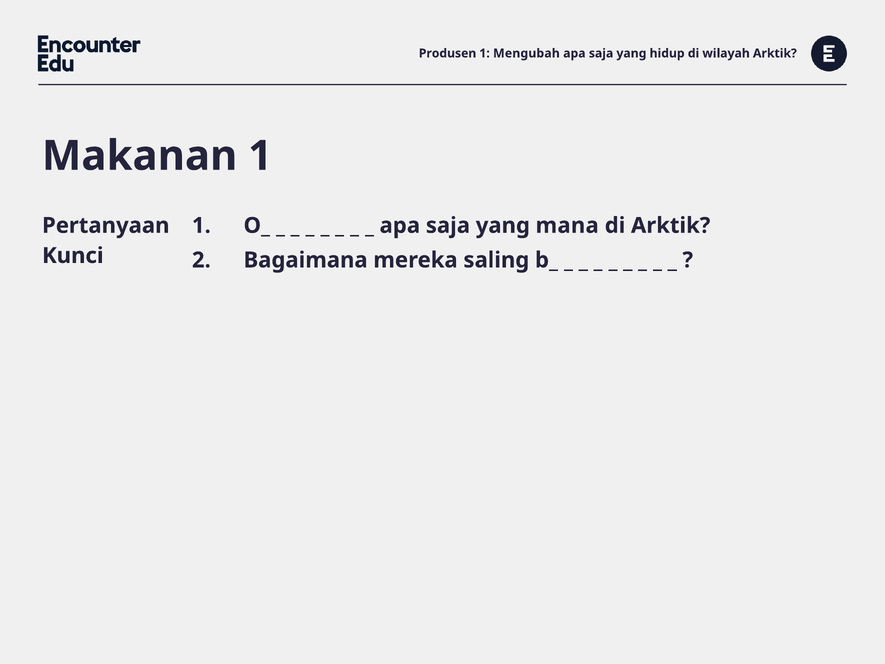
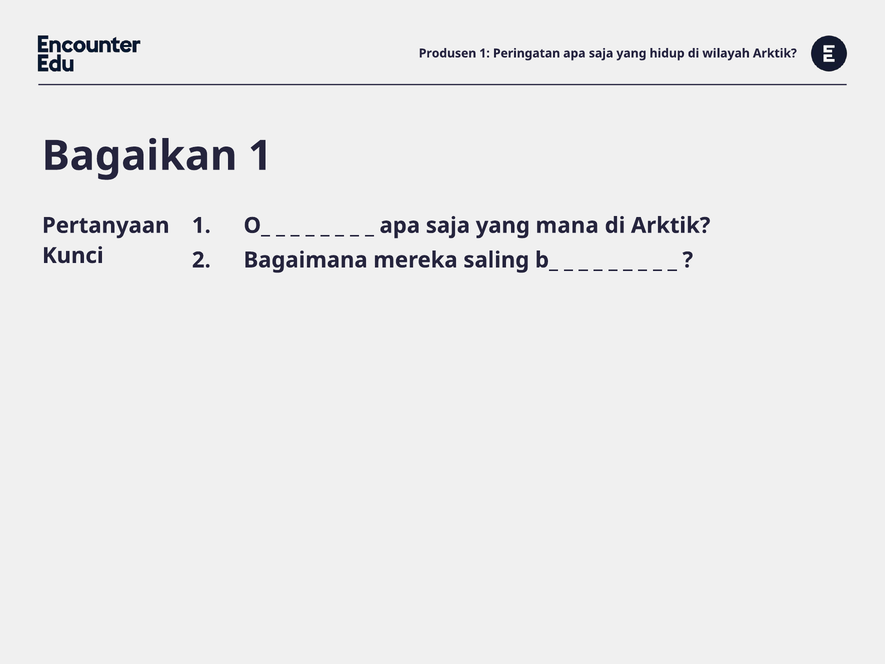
Mengubah: Mengubah -> Peringatan
Makanan: Makanan -> Bagaikan
